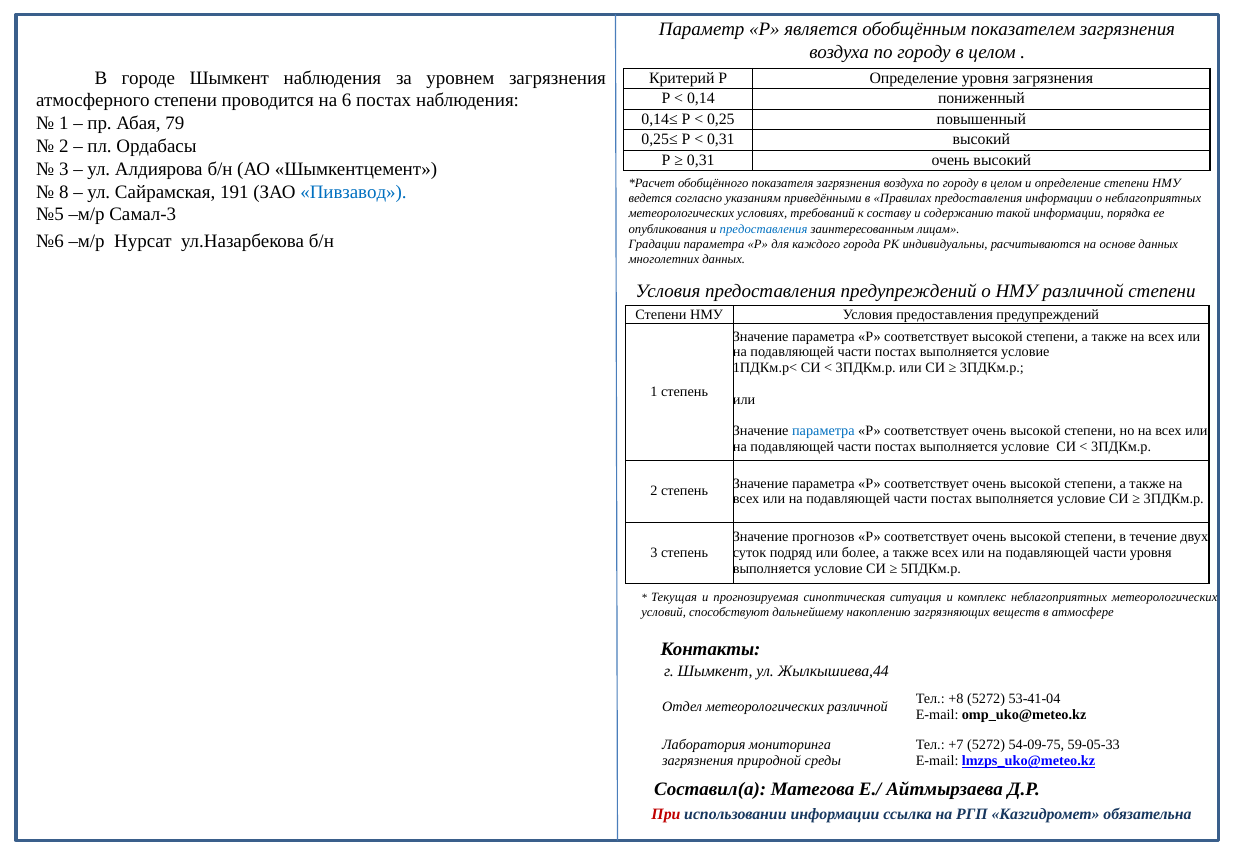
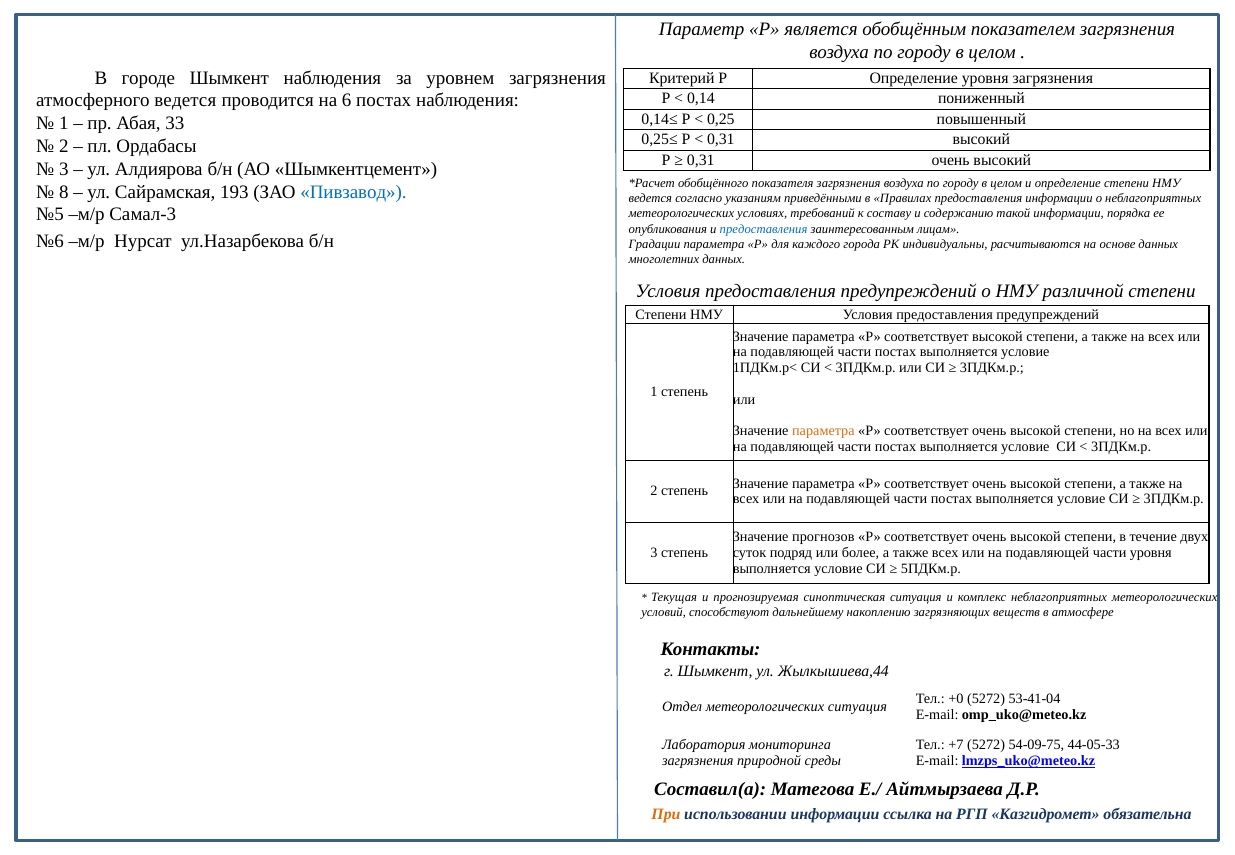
атмосферного степени: степени -> ведется
79: 79 -> 33
191: 191 -> 193
параметра at (823, 431) colour: blue -> orange
+8: +8 -> +0
метеорологических различной: различной -> ситуация
59-05-33: 59-05-33 -> 44-05-33
При colour: red -> orange
